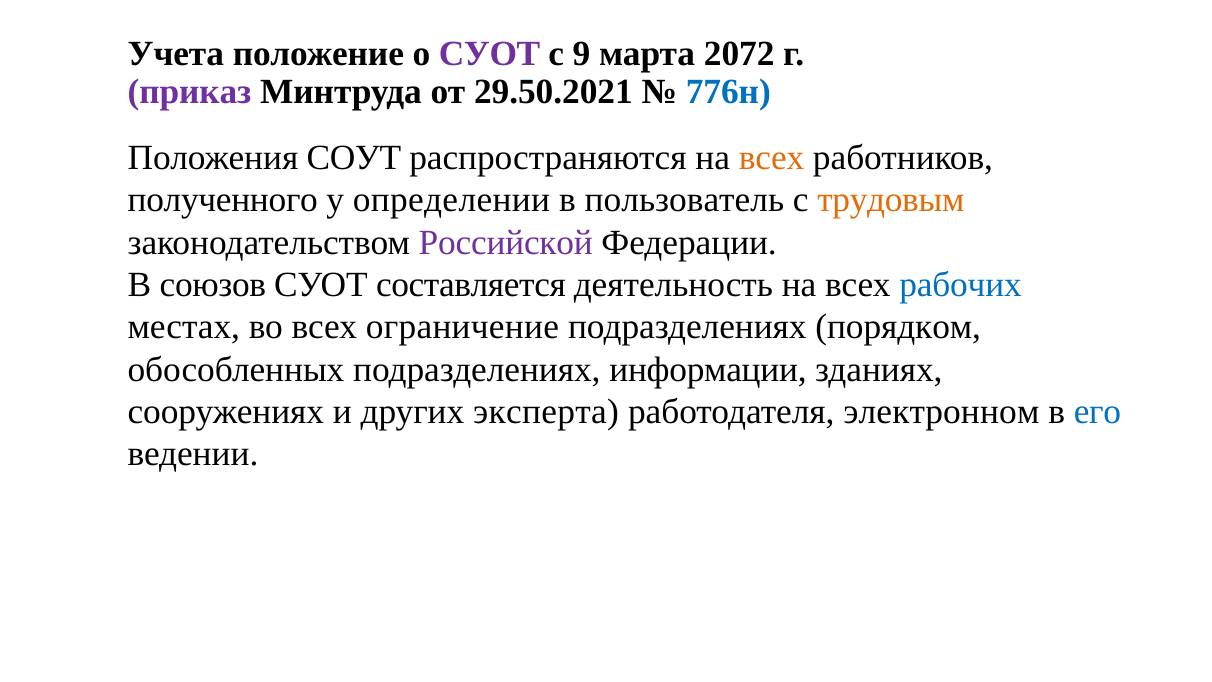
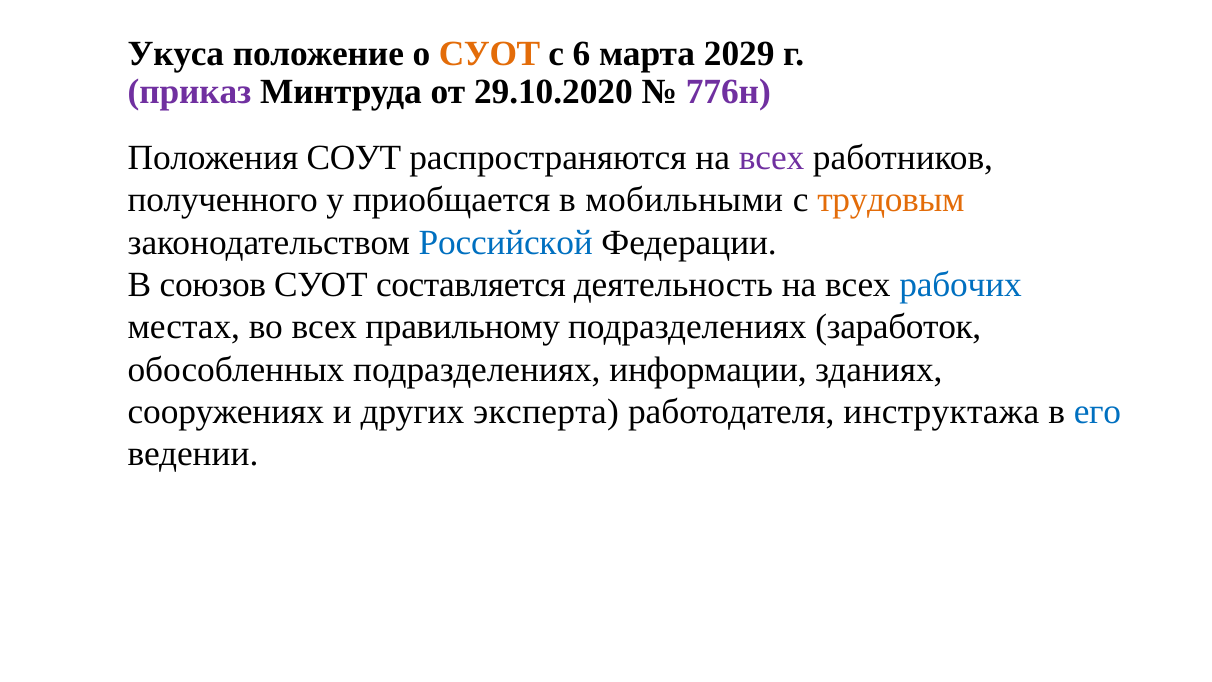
Учета: Учета -> Укуса
СУОТ at (489, 54) colour: purple -> orange
9: 9 -> 6
2072: 2072 -> 2029
29.50.2021: 29.50.2021 -> 29.10.2020
776н colour: blue -> purple
всех at (772, 158) colour: orange -> purple
определении: определении -> приобщается
пользователь: пользователь -> мобильными
Российской colour: purple -> blue
ограничение: ограничение -> правильному
порядком: порядком -> заработок
электронном: электронном -> инструктажа
